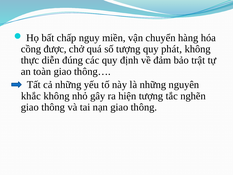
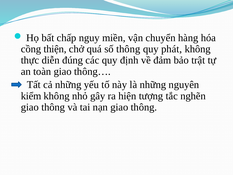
được: được -> thiện
số tượng: tượng -> thông
khắc: khắc -> kiểm
